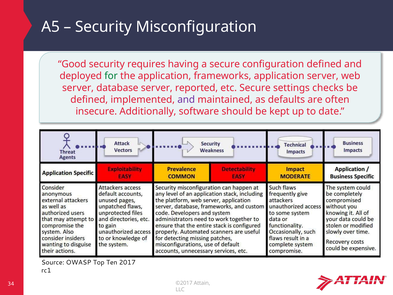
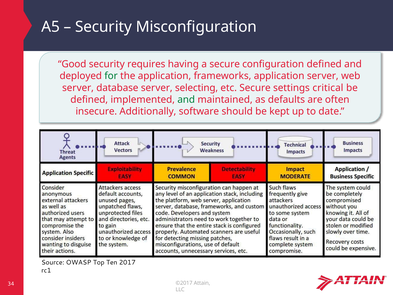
reported: reported -> selecting
checks: checks -> critical
and at (186, 100) colour: purple -> green
